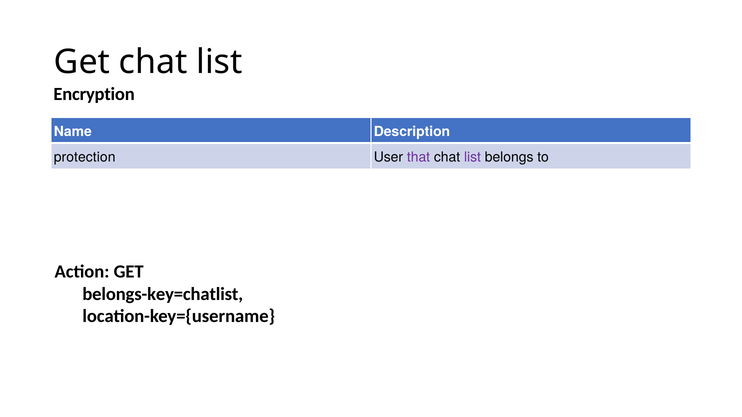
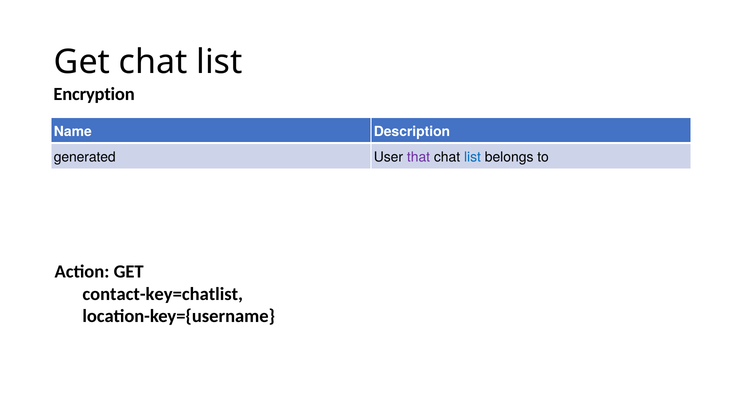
protection: protection -> generated
list at (472, 157) colour: purple -> blue
belongs-key=chatlist: belongs-key=chatlist -> contact-key=chatlist
